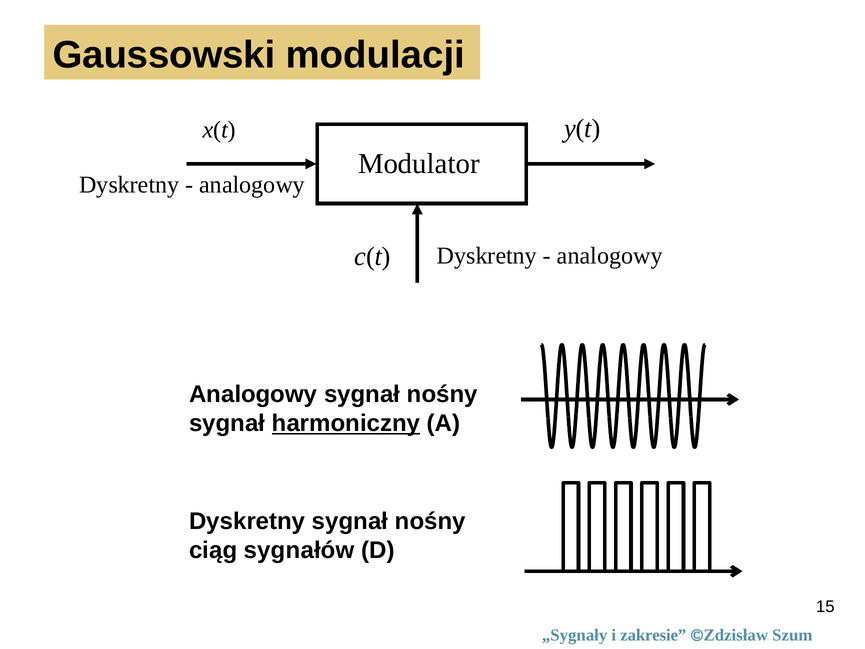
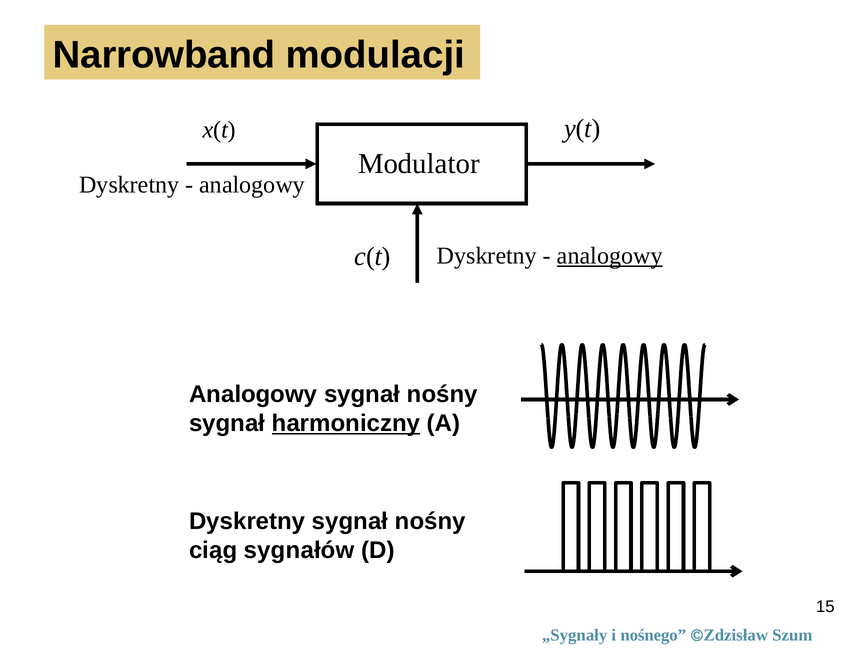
Gaussowski: Gaussowski -> Narrowband
analogowy at (610, 256) underline: none -> present
zakresie: zakresie -> nośnego
